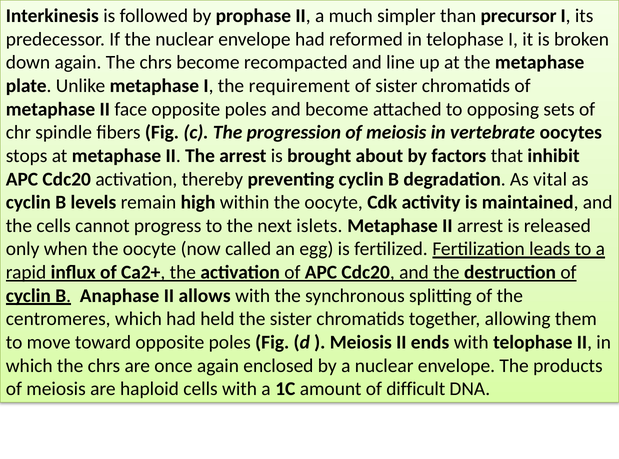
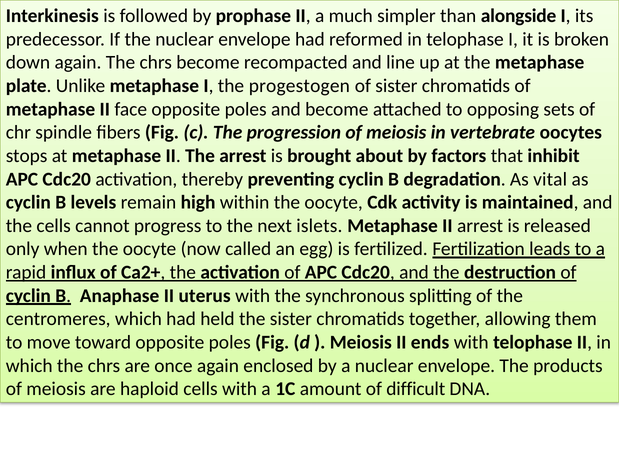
precursor: precursor -> alongside
requirement: requirement -> progestogen
allows: allows -> uterus
